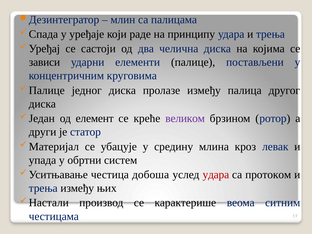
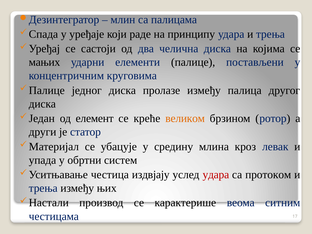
зависи: зависи -> мањих
великом colour: purple -> orange
добоша: добоша -> издвјају
